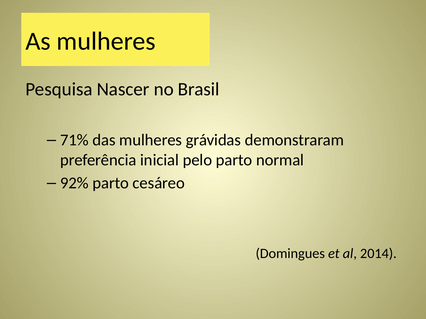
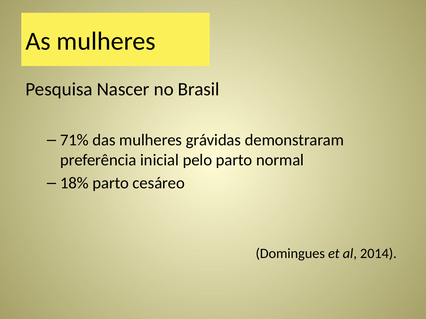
92%: 92% -> 18%
